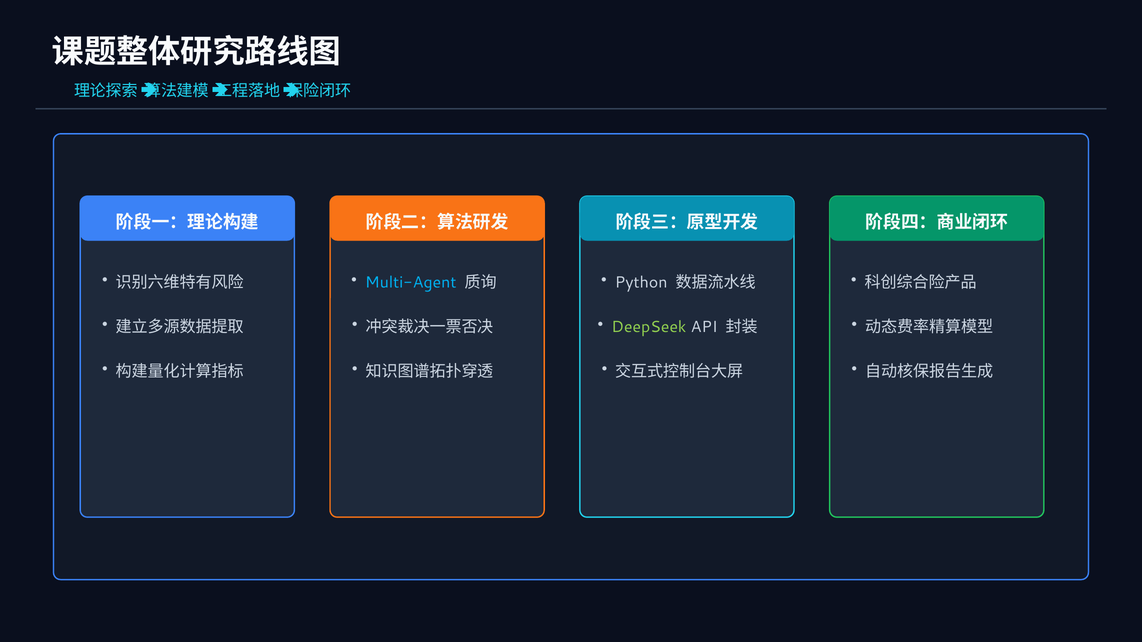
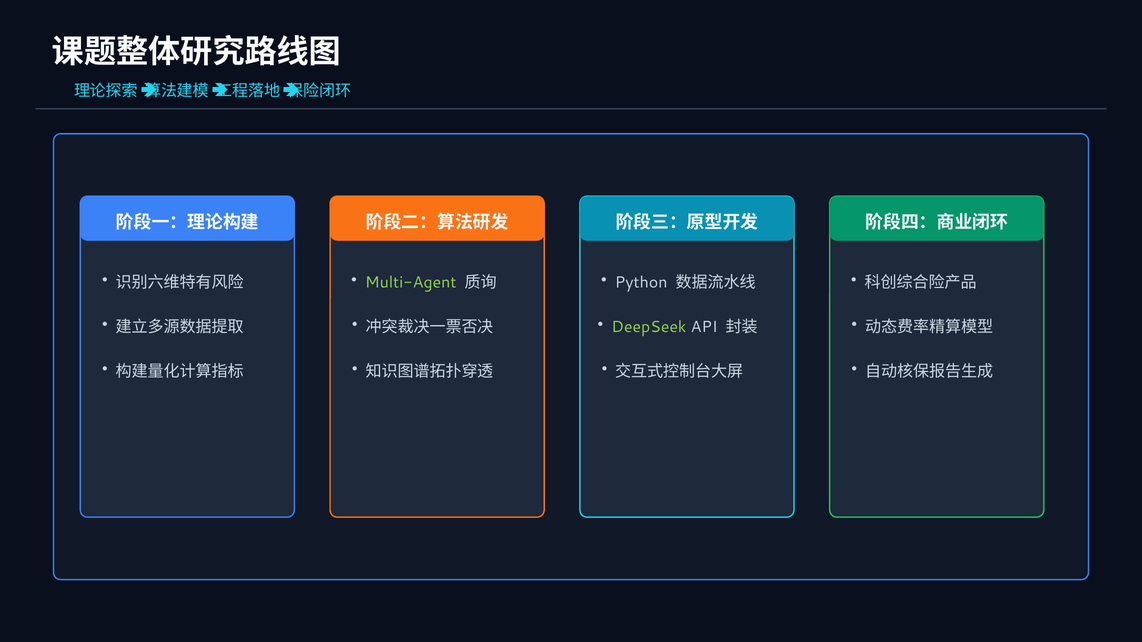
Multi-Agent colour: light blue -> light green
